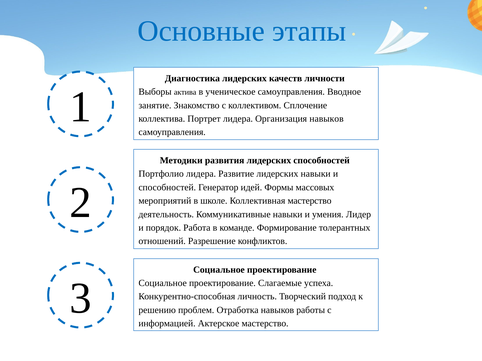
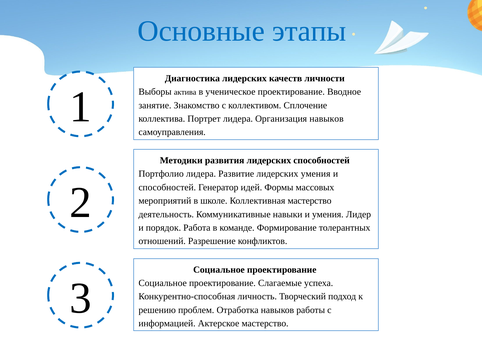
ученическое самоуправления: самоуправления -> проектирование
лидерских навыки: навыки -> умения
